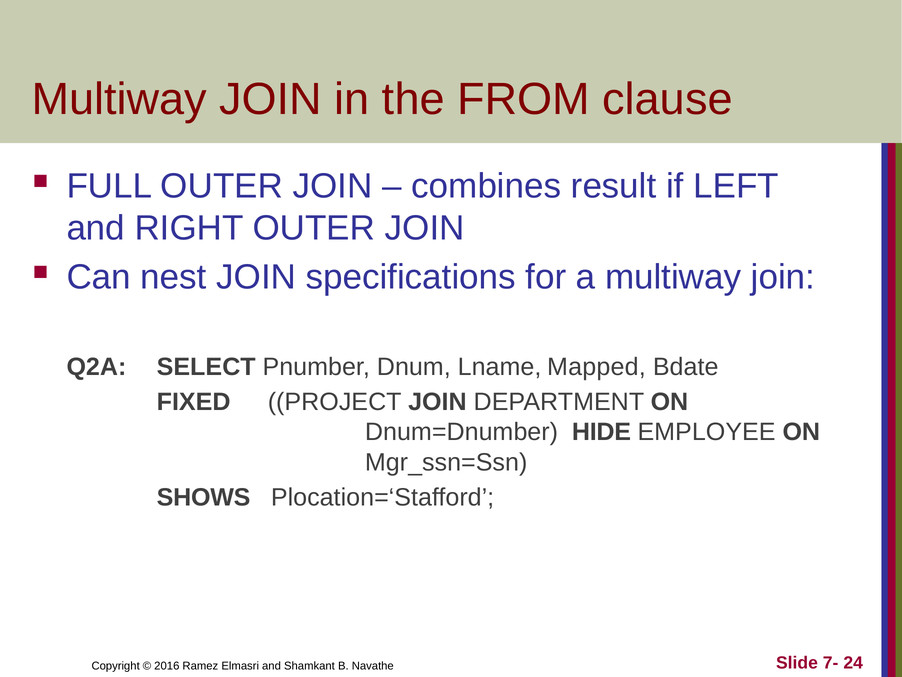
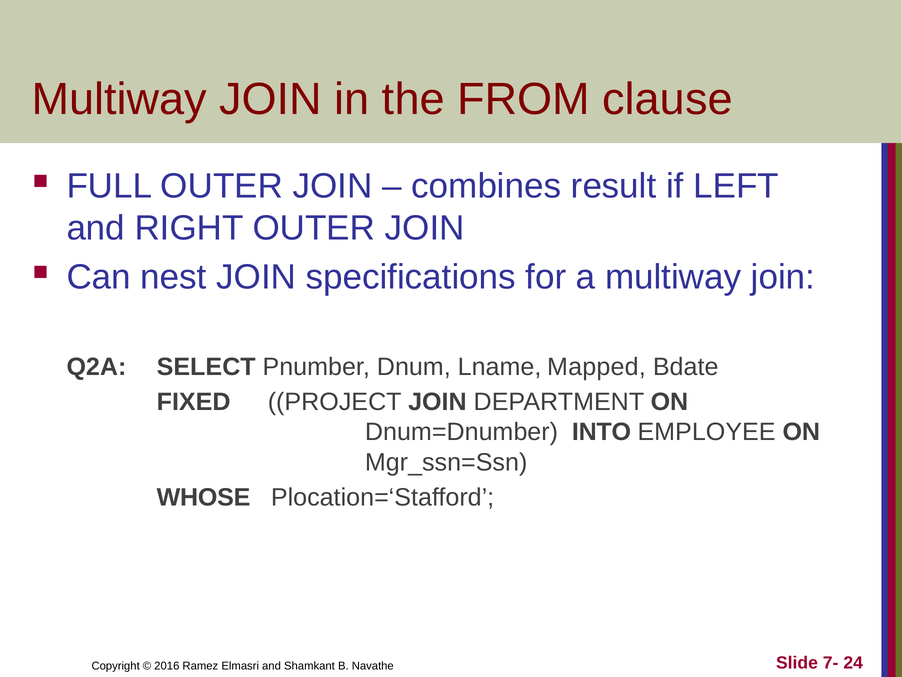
HIDE: HIDE -> INTO
SHOWS: SHOWS -> WHOSE
